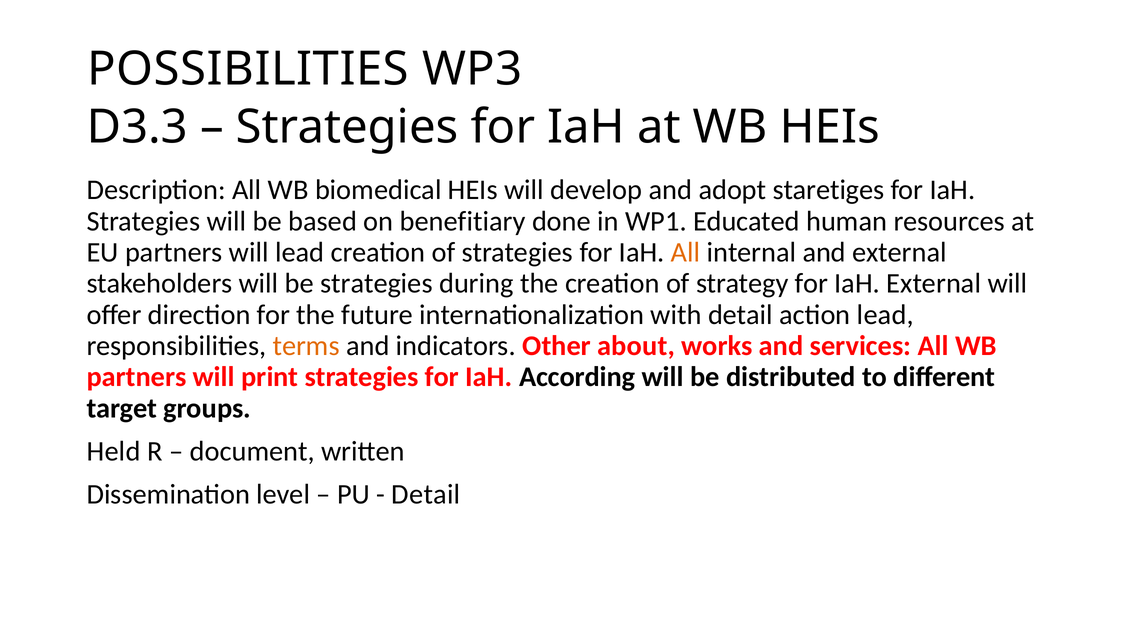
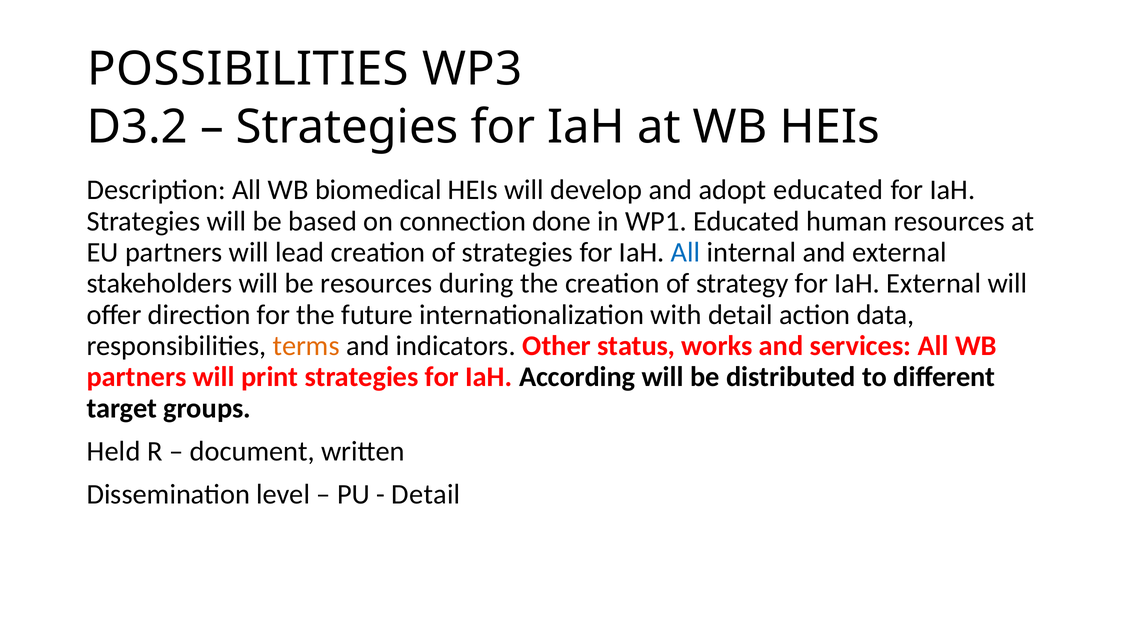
D3.3: D3.3 -> D3.2
adopt staretiges: staretiges -> educated
benefitiary: benefitiary -> connection
All at (686, 252) colour: orange -> blue
be strategies: strategies -> resources
action lead: lead -> data
about: about -> status
